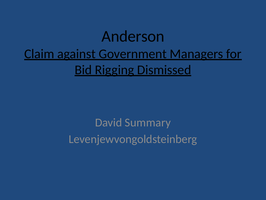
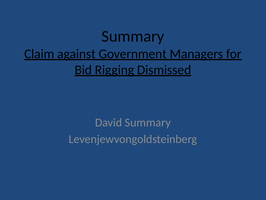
Anderson at (133, 36): Anderson -> Summary
